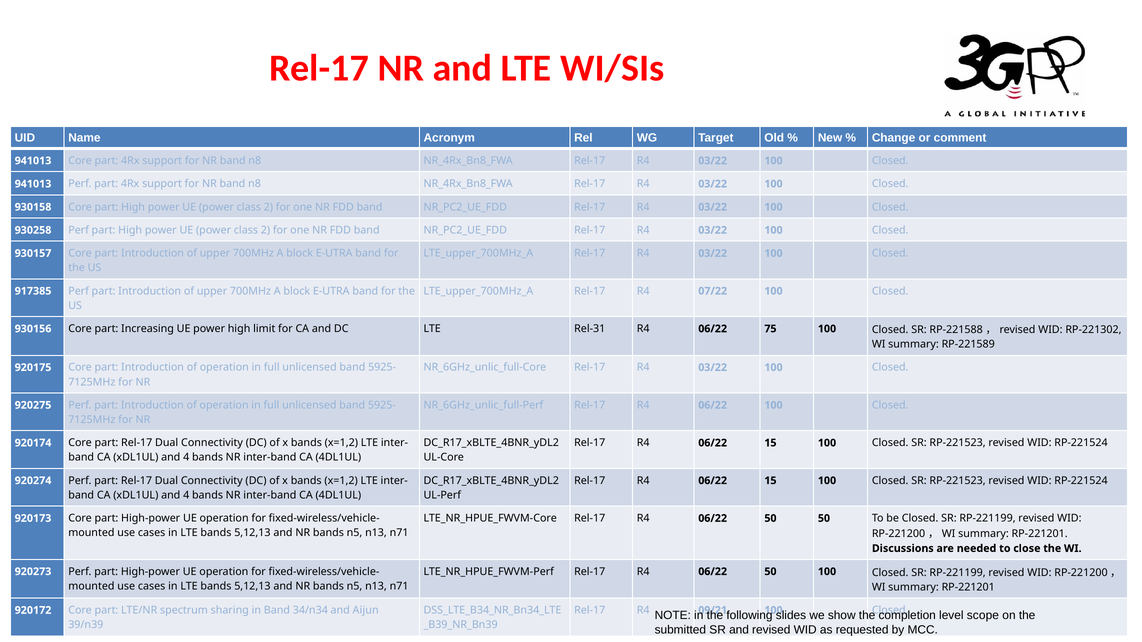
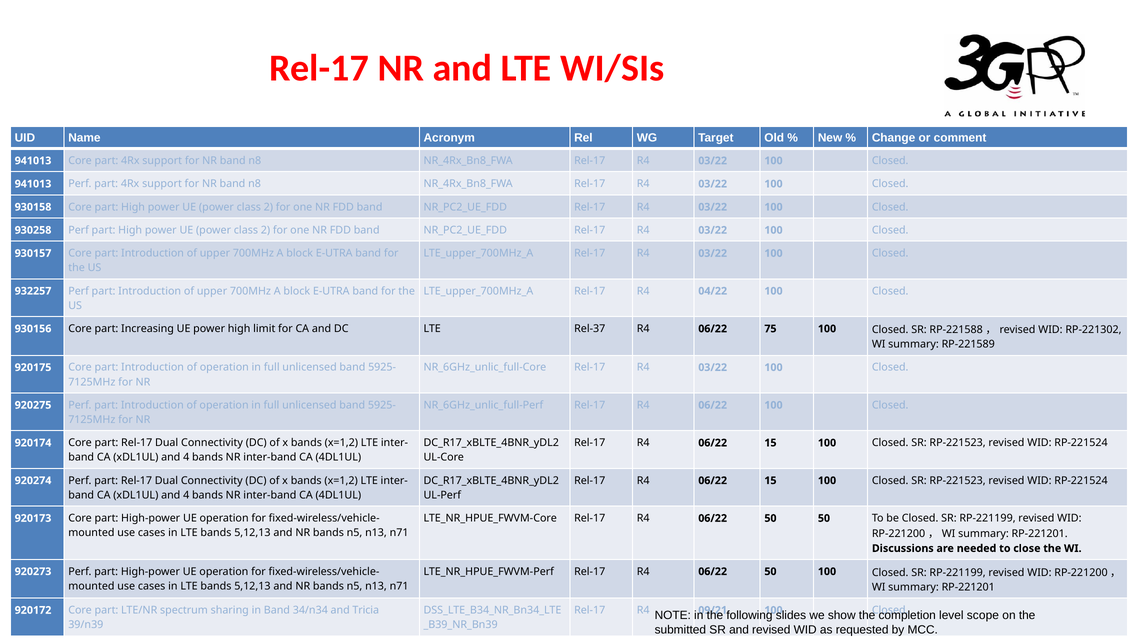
07/22: 07/22 -> 04/22
917385: 917385 -> 932257
Rel-31: Rel-31 -> Rel-37
Aijun: Aijun -> Tricia
